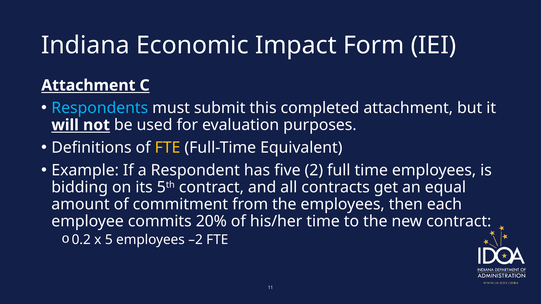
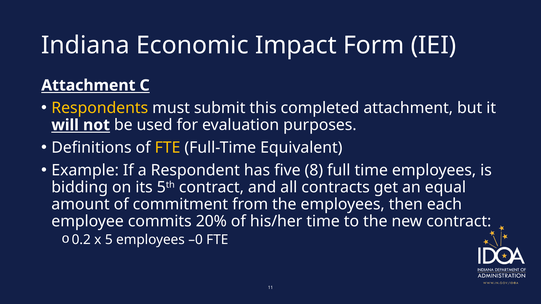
Respondents colour: light blue -> yellow
2: 2 -> 8
–2: –2 -> –0
